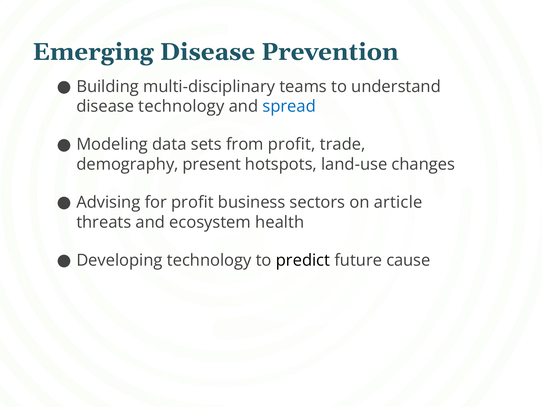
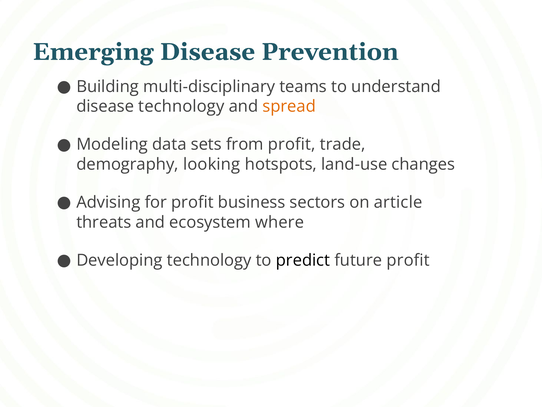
spread colour: blue -> orange
present: present -> looking
health: health -> where
future cause: cause -> profit
